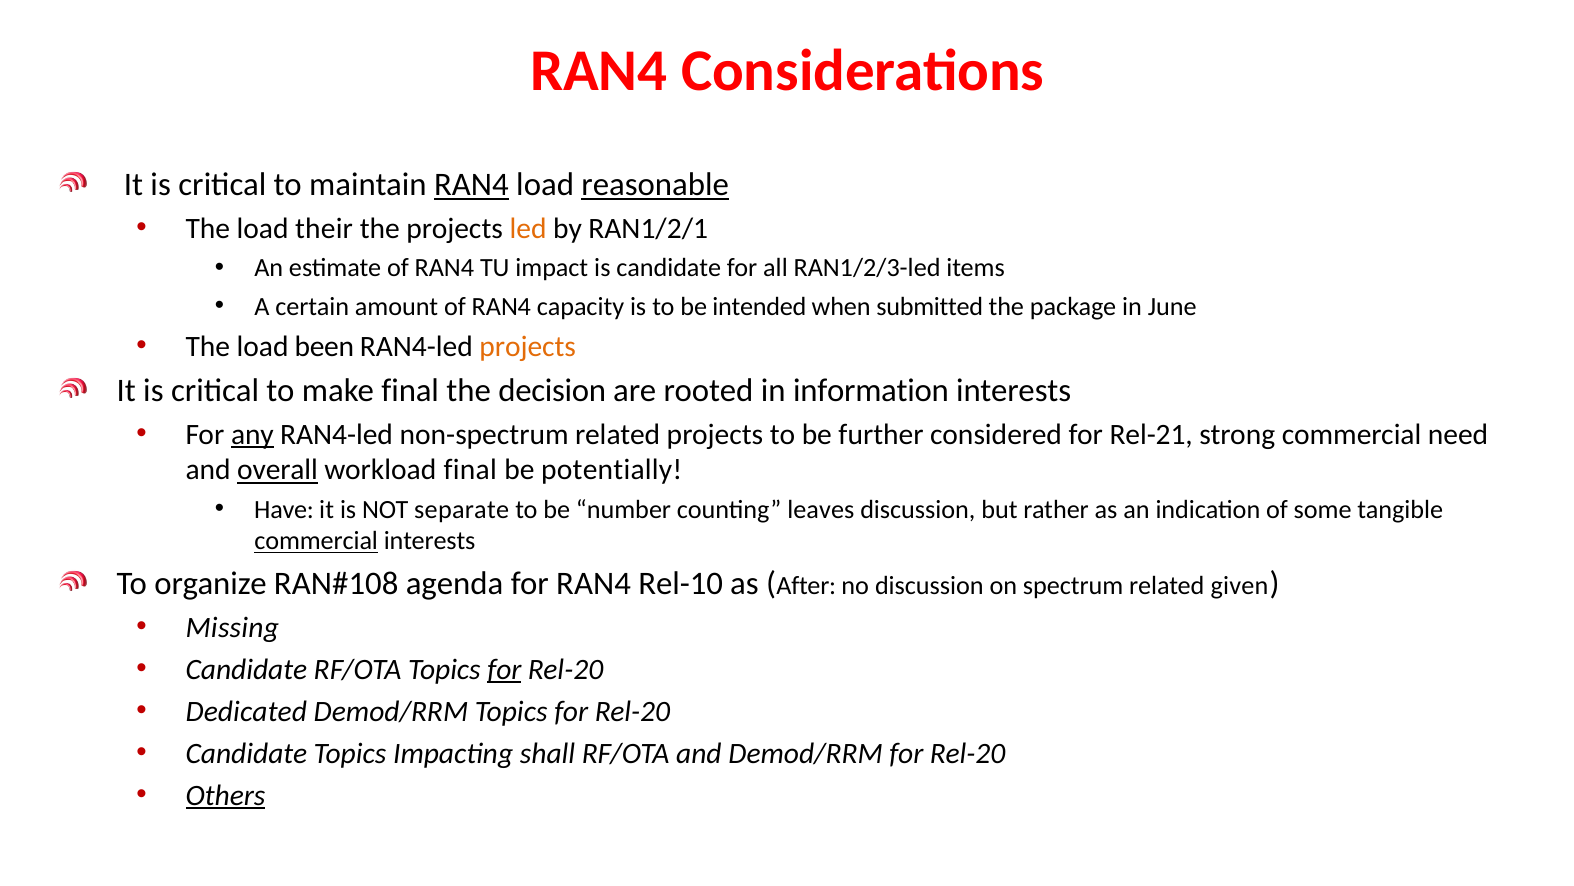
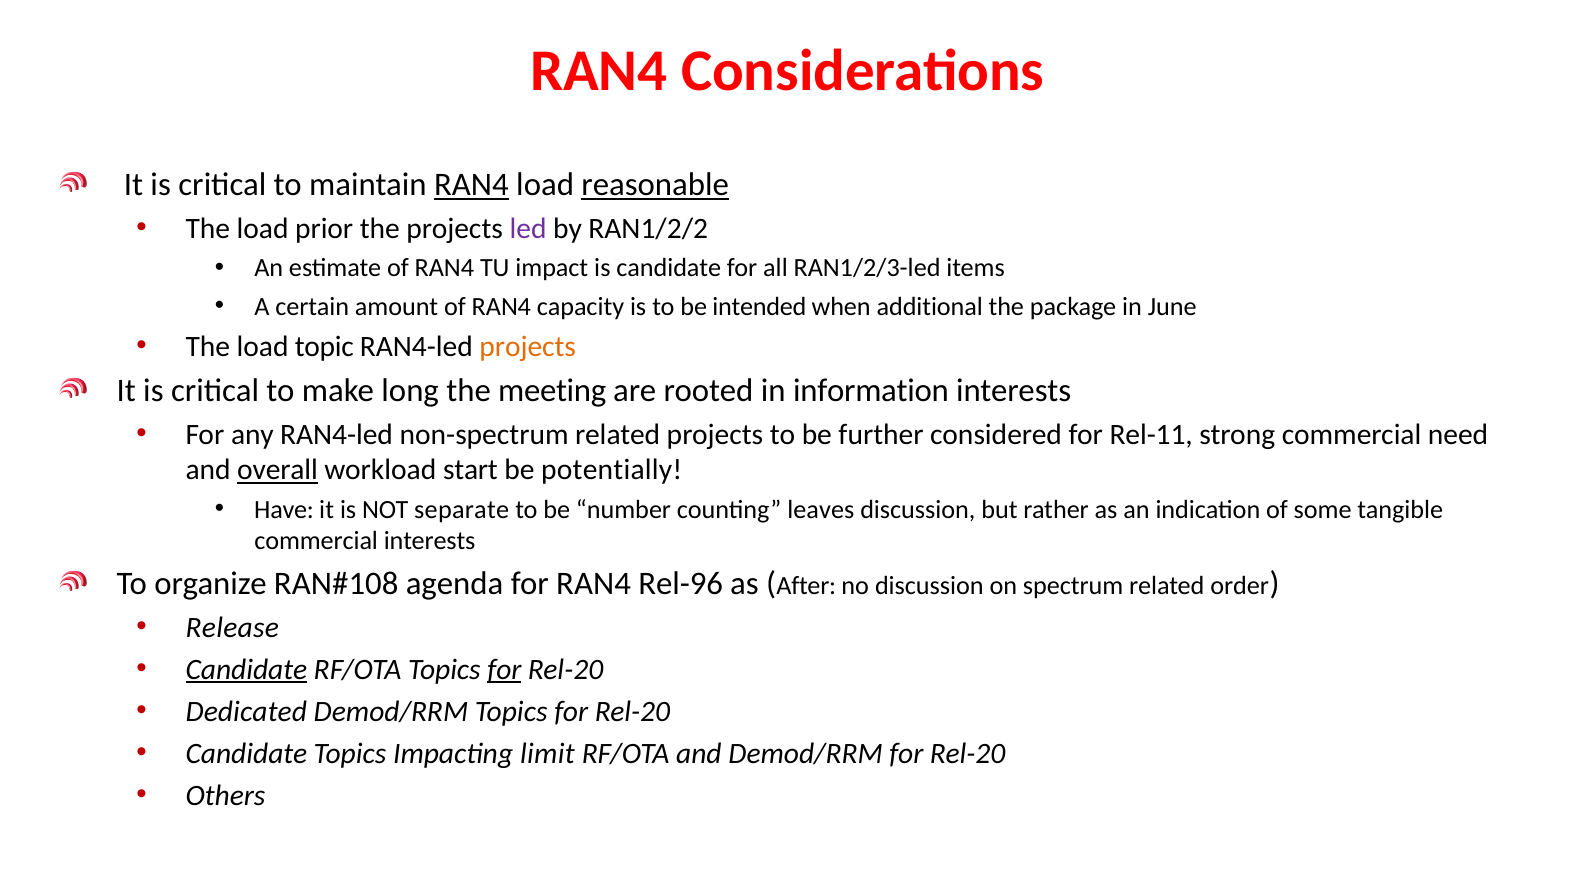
their: their -> prior
led colour: orange -> purple
RAN1/2/1: RAN1/2/1 -> RAN1/2/2
submitted: submitted -> additional
been: been -> topic
make final: final -> long
decision: decision -> meeting
any underline: present -> none
Rel-21: Rel-21 -> Rel-11
workload final: final -> start
commercial at (316, 541) underline: present -> none
Rel-10: Rel-10 -> Rel-96
given: given -> order
Missing: Missing -> Release
Candidate at (246, 669) underline: none -> present
shall: shall -> limit
Others underline: present -> none
